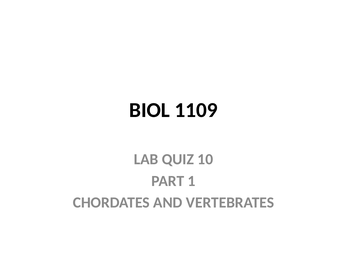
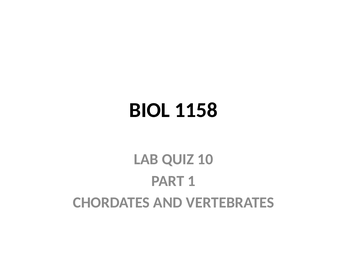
1109: 1109 -> 1158
